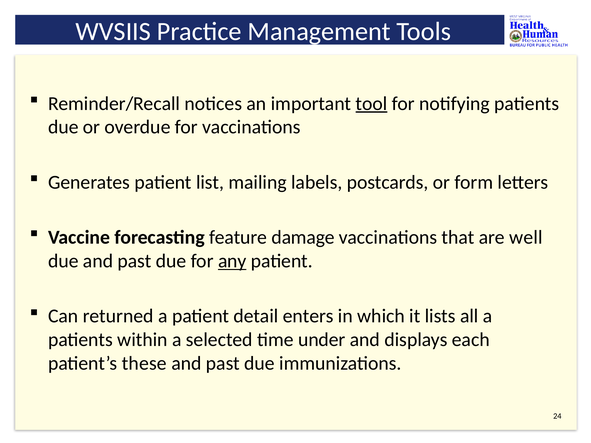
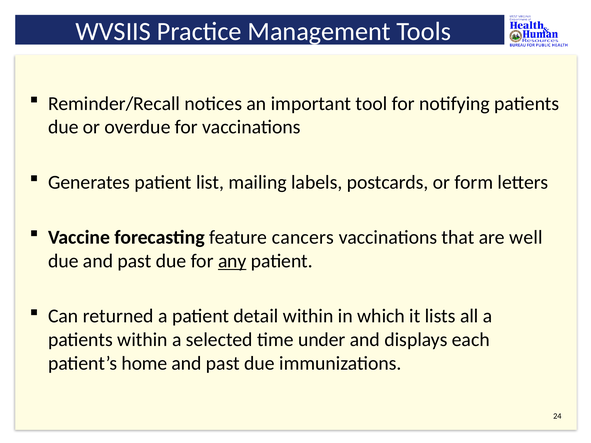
tool underline: present -> none
damage: damage -> cancers
detail enters: enters -> within
these: these -> home
